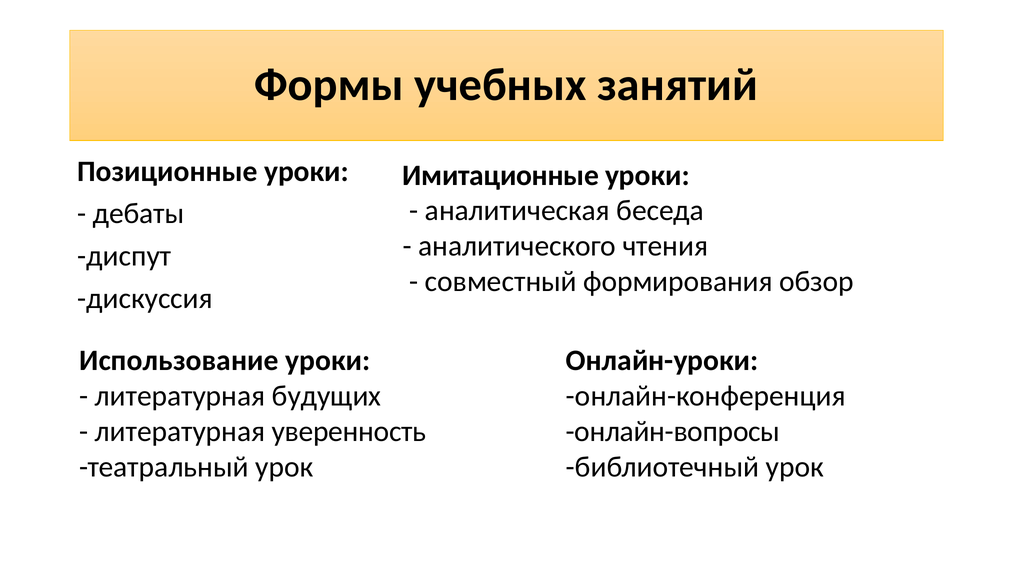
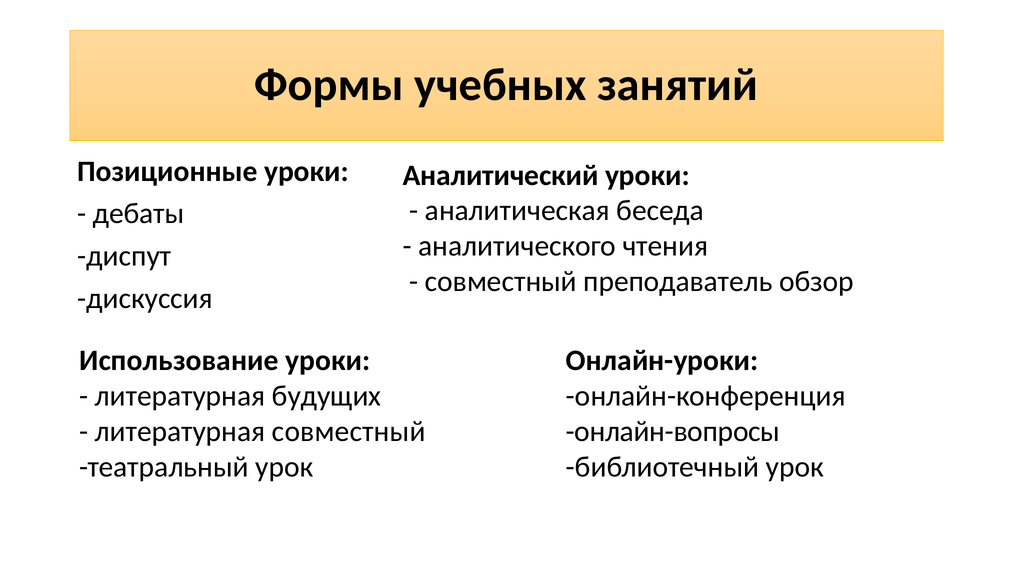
Имитационные: Имитационные -> Аналитический
формирования: формирования -> преподаватель
литературная уверенность: уверенность -> совместный
